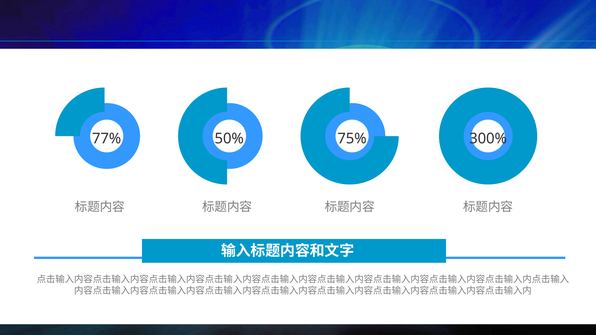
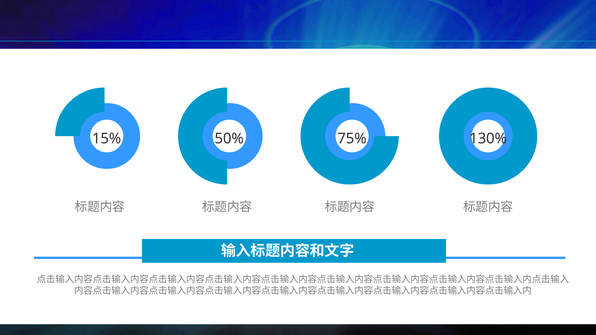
77%: 77% -> 15%
300%: 300% -> 130%
